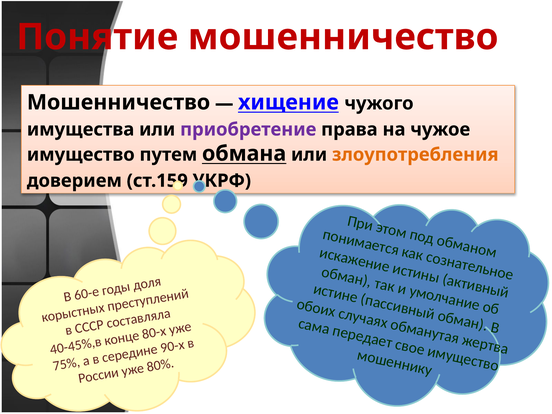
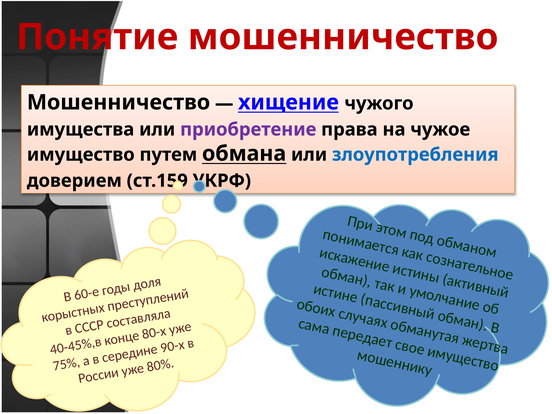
злоупотребления colour: orange -> blue
